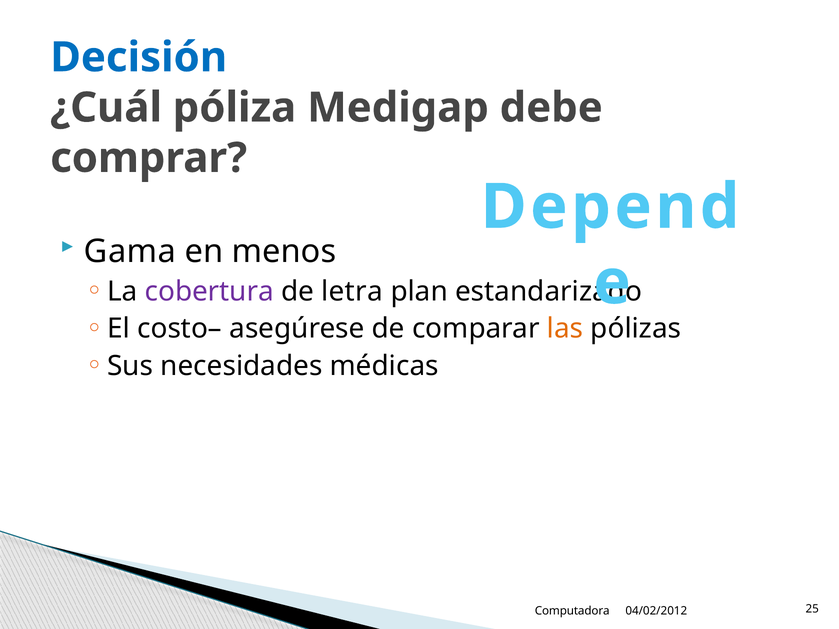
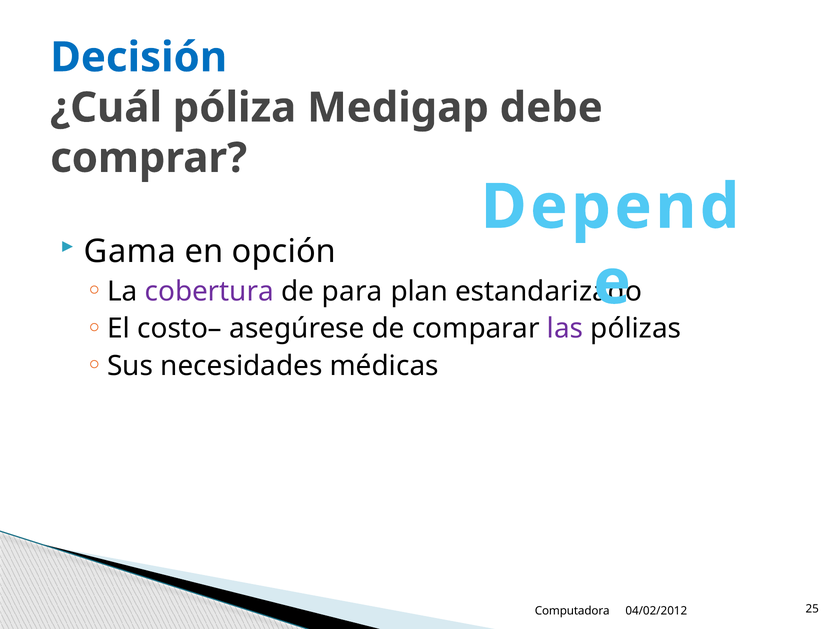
menos: menos -> opción
letra: letra -> para
las colour: orange -> purple
